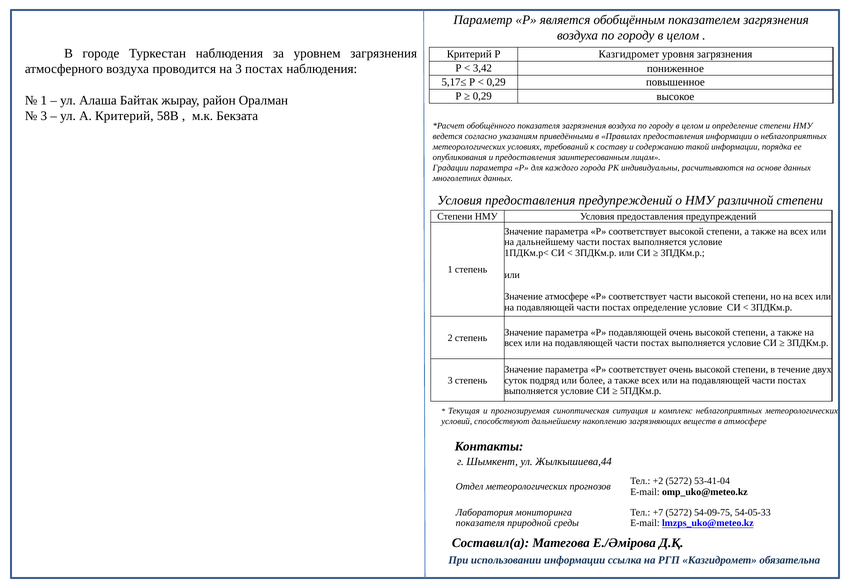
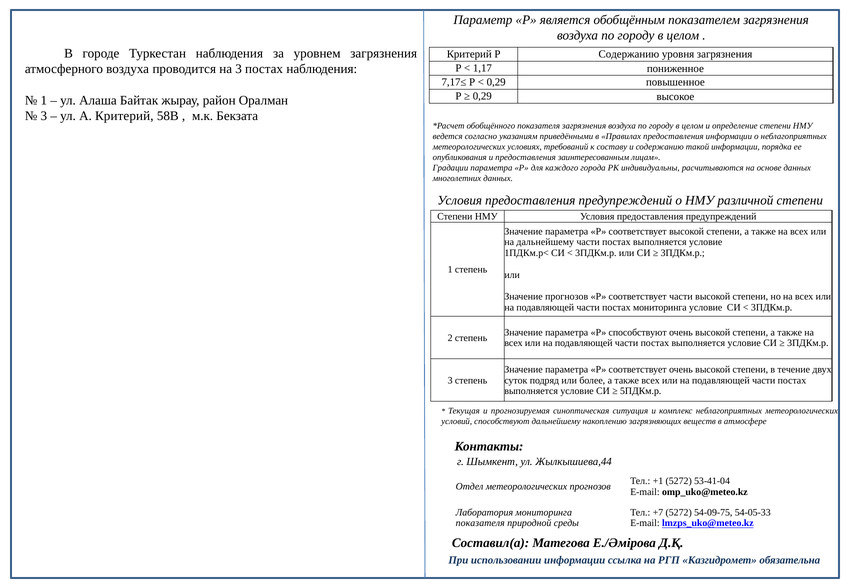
Р Казгидромет: Казгидромет -> Содержанию
3,42: 3,42 -> 1,17
5,17≤: 5,17≤ -> 7,17≤
Значение атмосфере: атмосфере -> прогнозов
постах определение: определение -> мониторинга
Р подавляющей: подавляющей -> способствуют
+2: +2 -> +1
